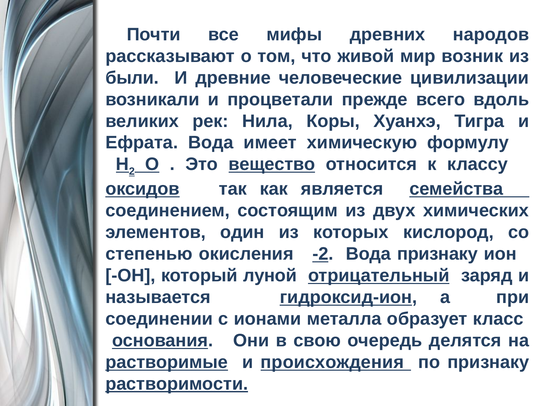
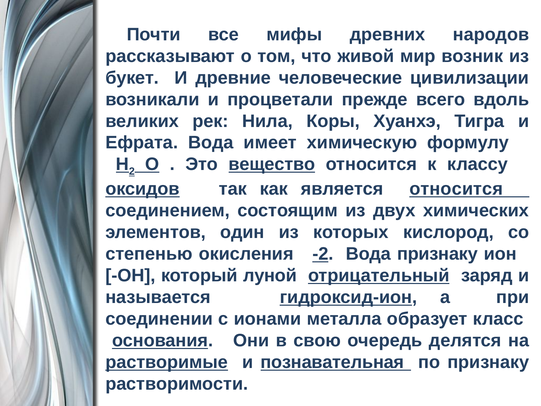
были: были -> букет
является семейства: семейства -> относится
происхождения: происхождения -> познавательная
растворимости underline: present -> none
